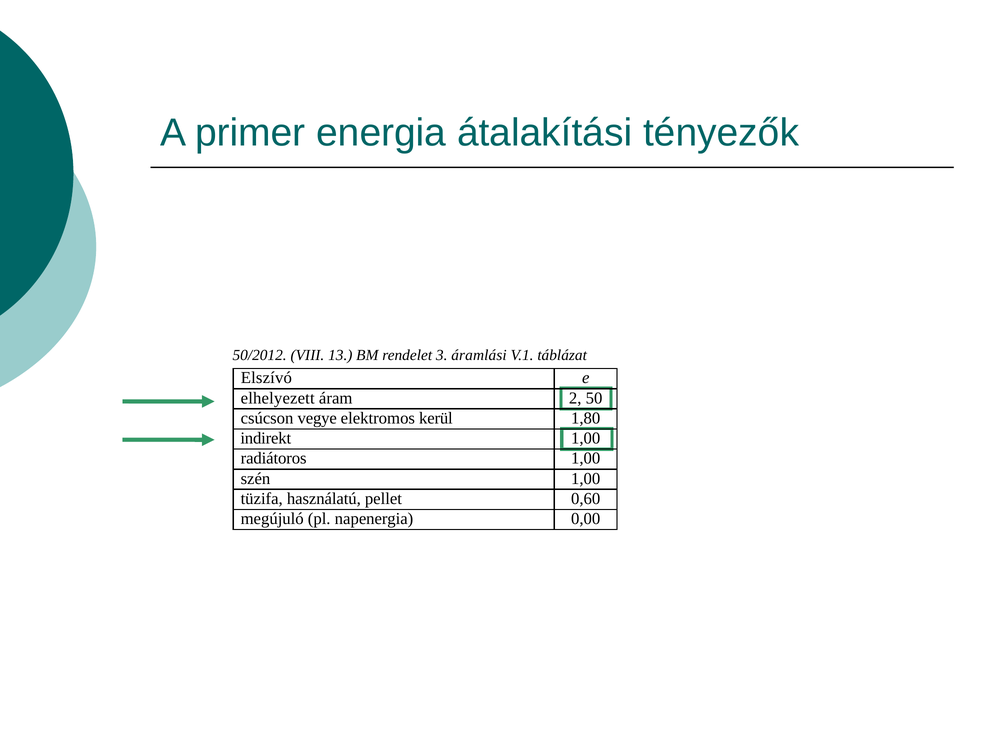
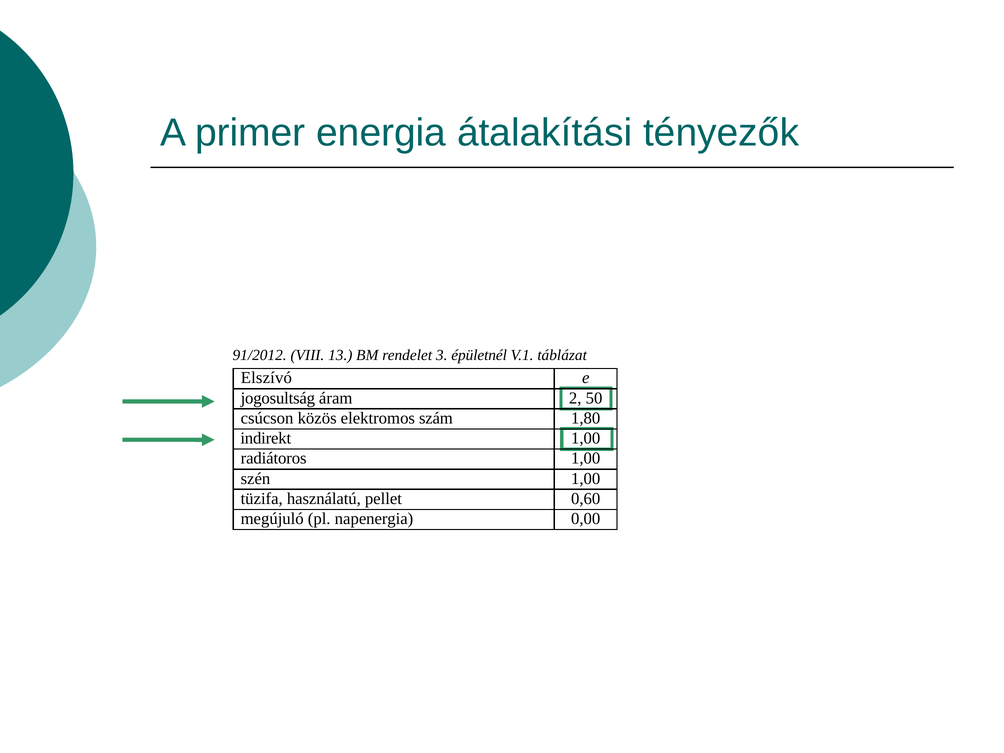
50/2012: 50/2012 -> 91/2012
áramlási: áramlási -> épületnél
elhelyezett: elhelyezett -> jogosultság
vegye: vegye -> közös
kerül: kerül -> szám
